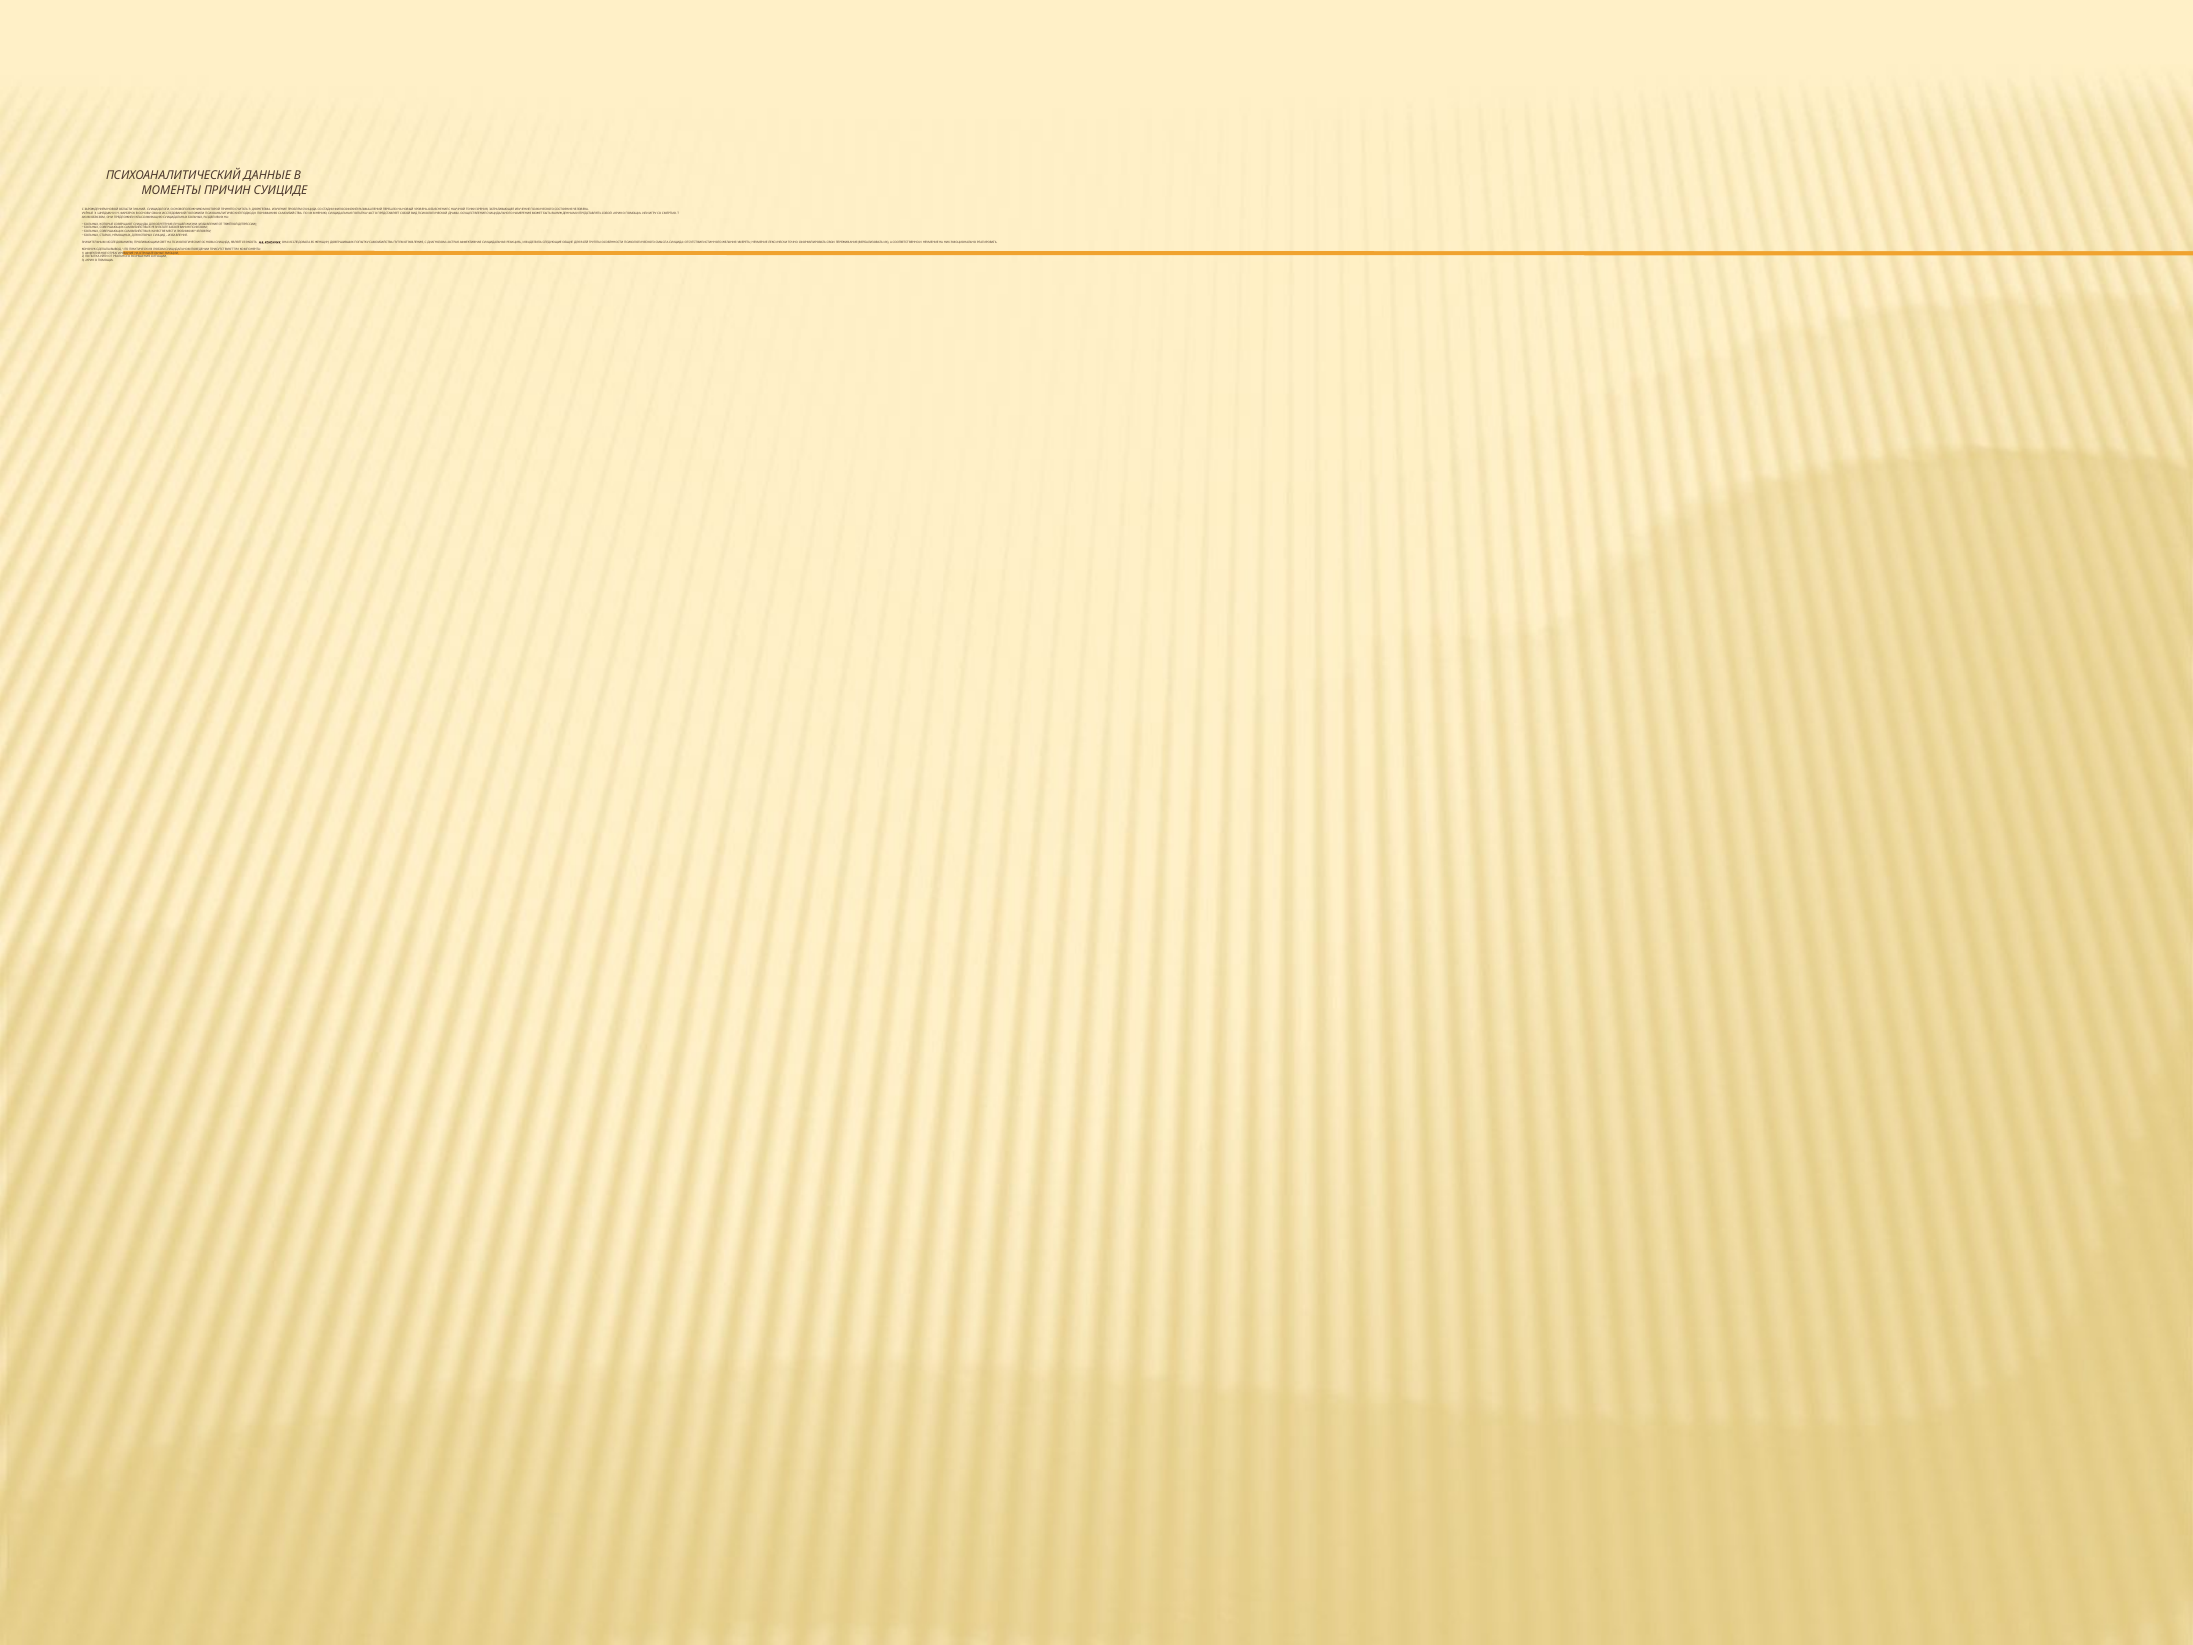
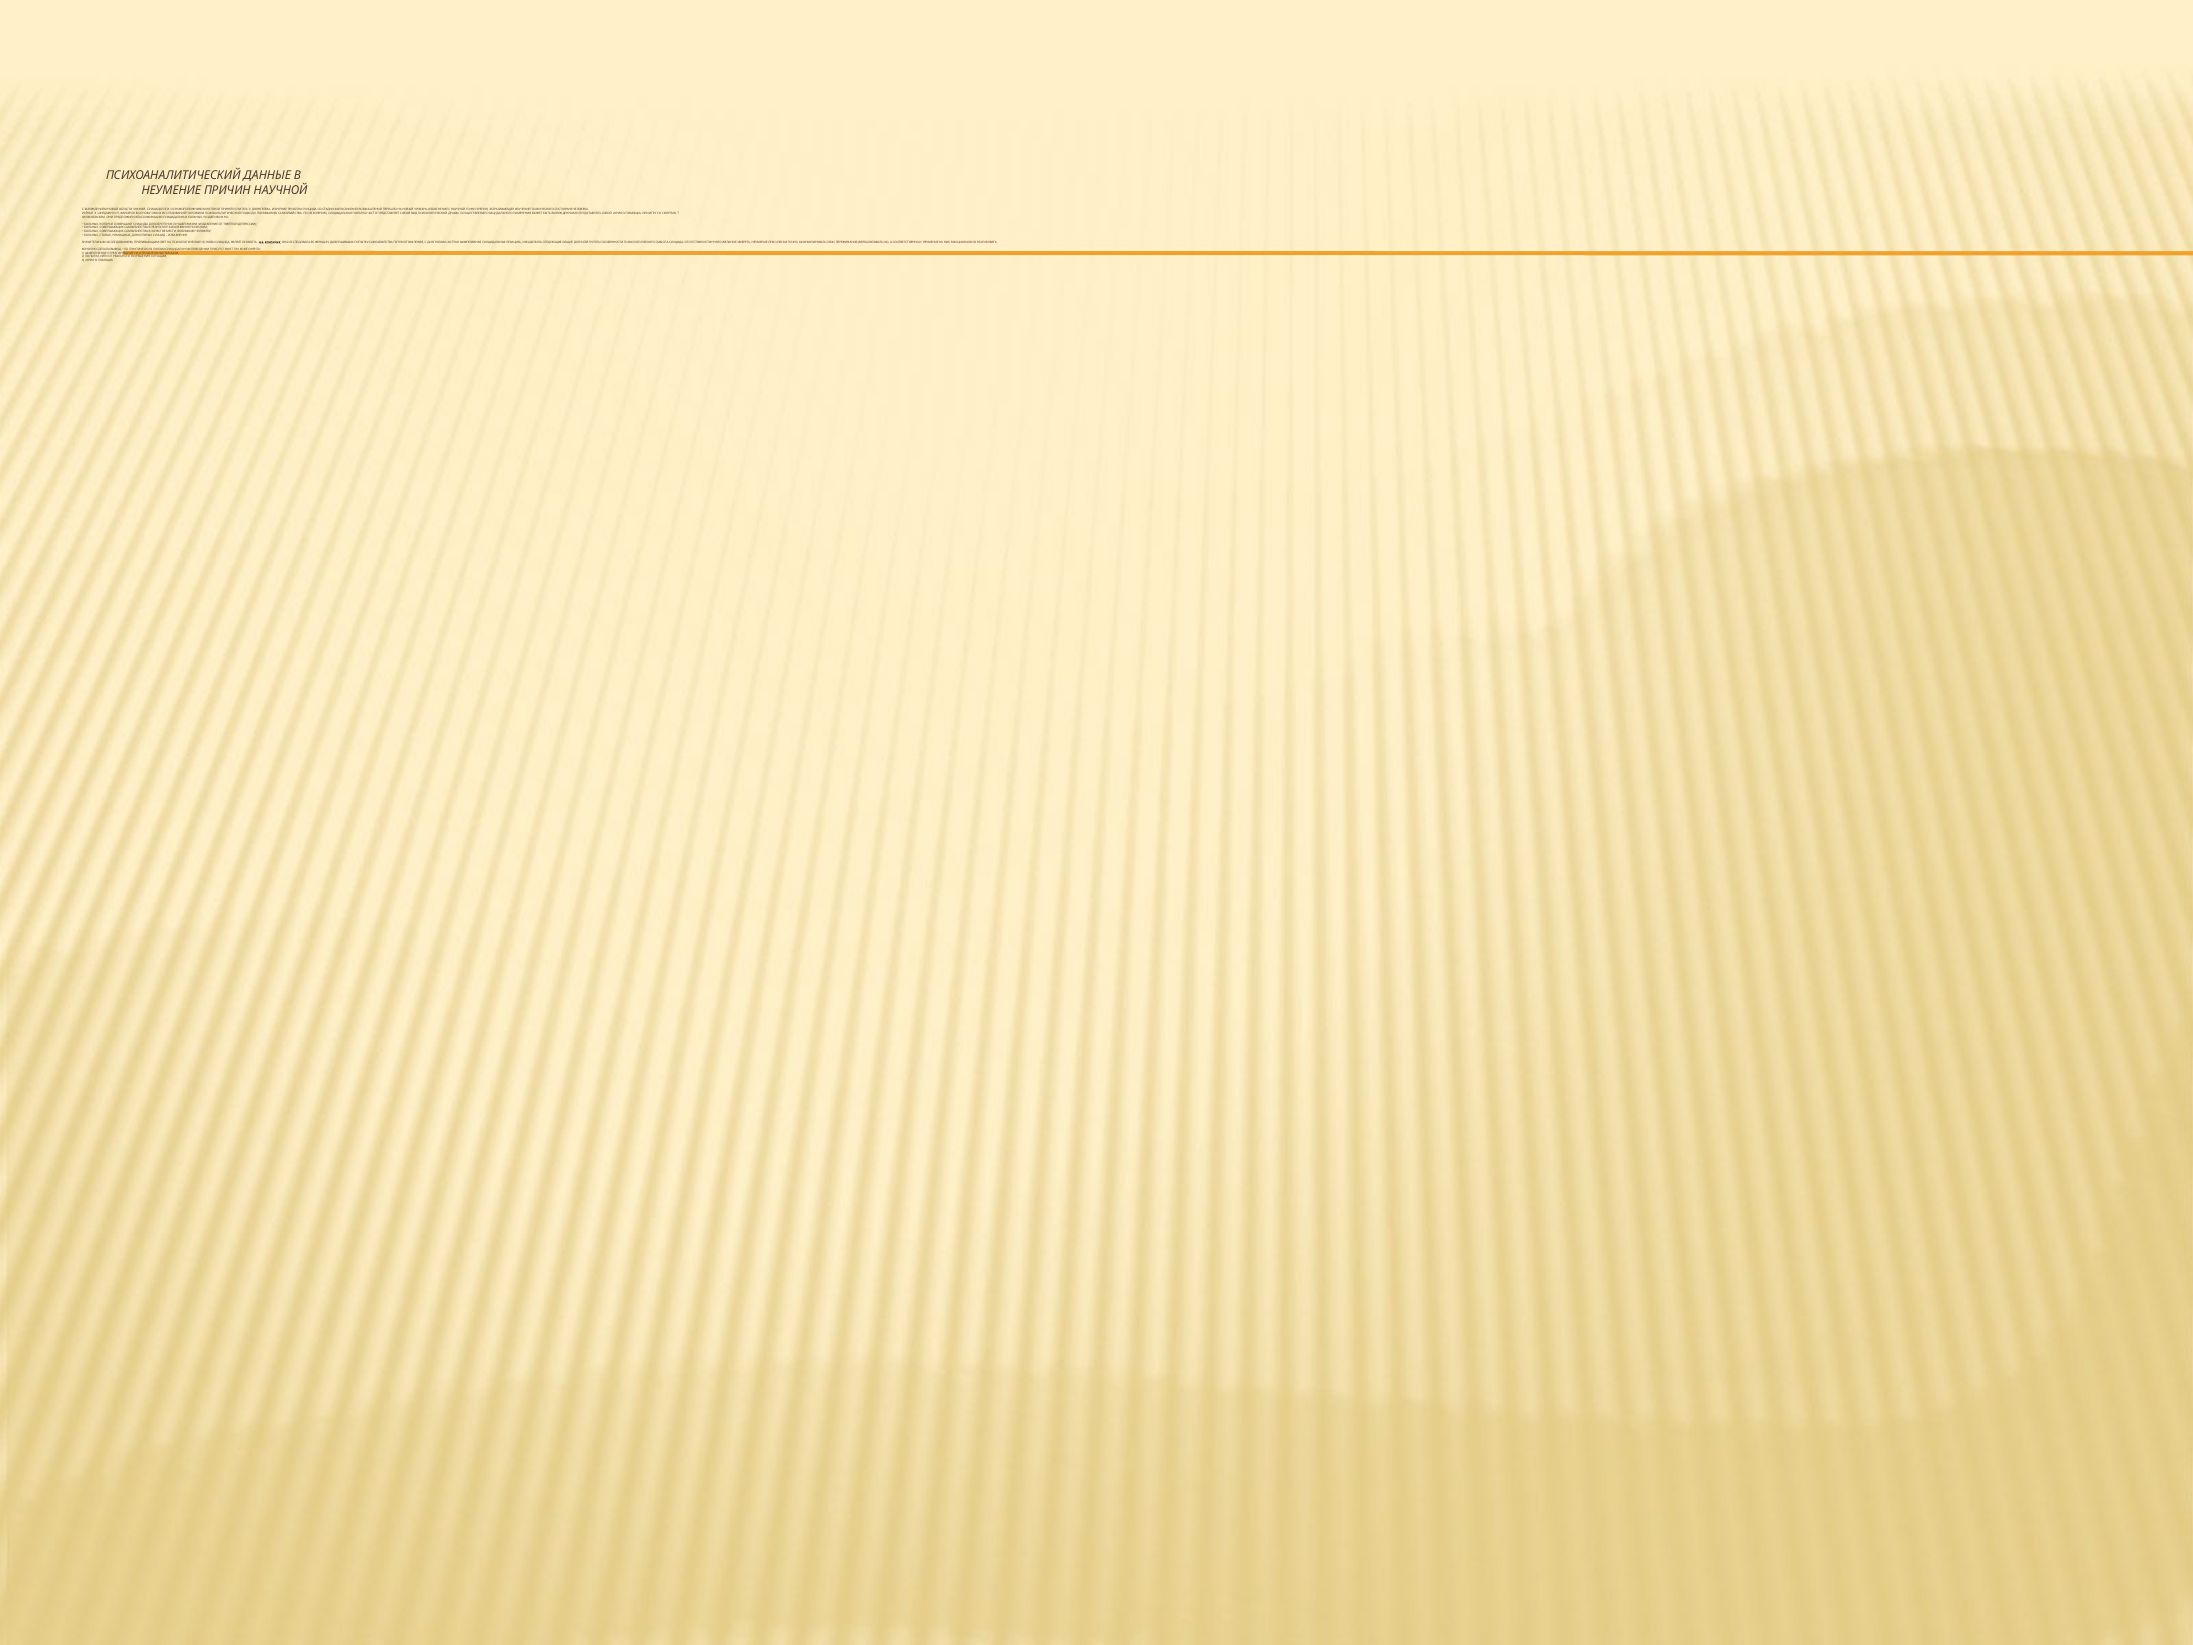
МОМЕНТЫ at (171, 190): МОМЕНТЫ -> НЕУМЕНИЕ
ПРИЧИН СУИЦИДЕ: СУИЦИДЕ -> НАУЧНОЙ
